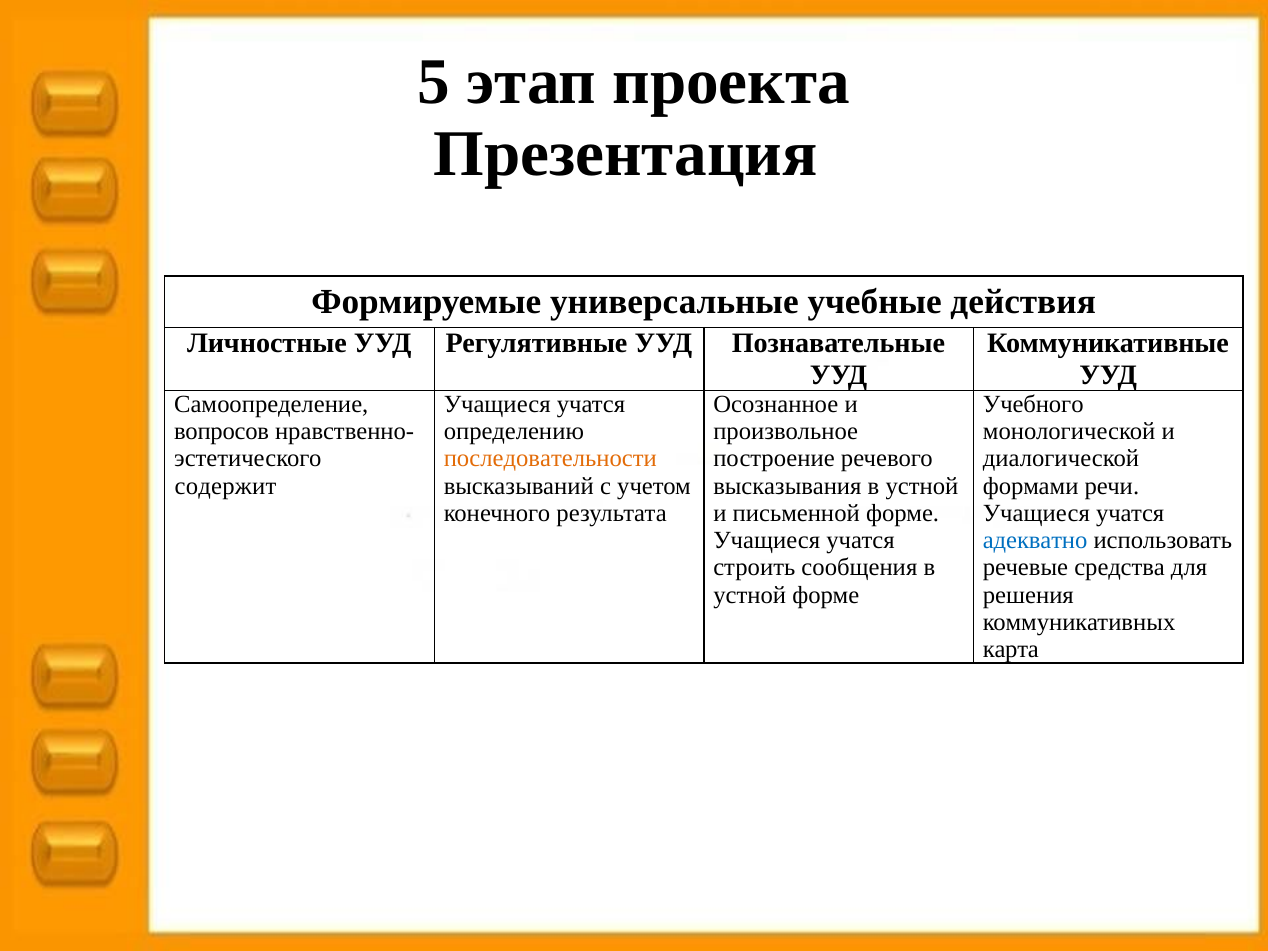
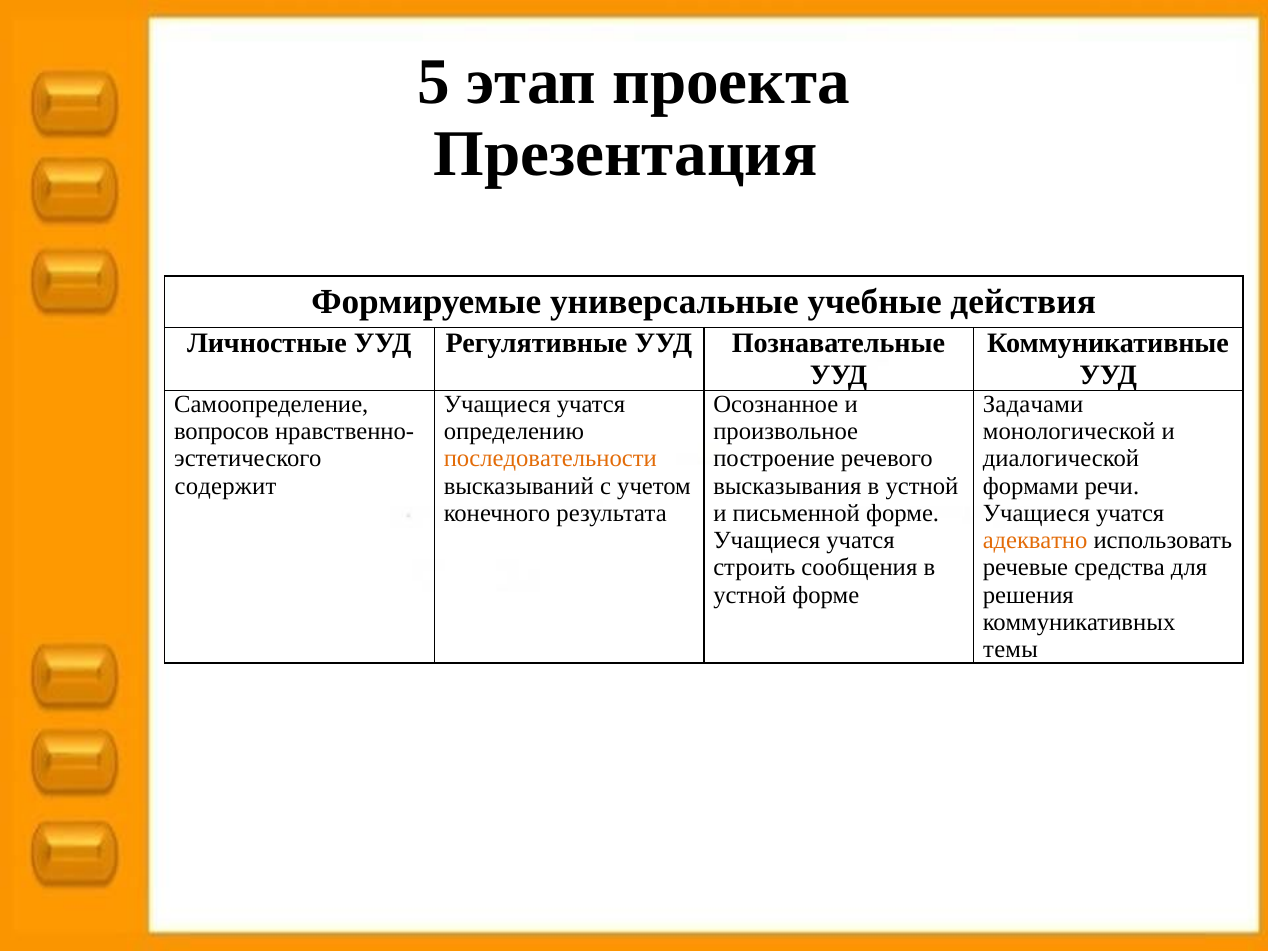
Учебного: Учебного -> Задачами
адекватно colour: blue -> orange
карта: карта -> темы
